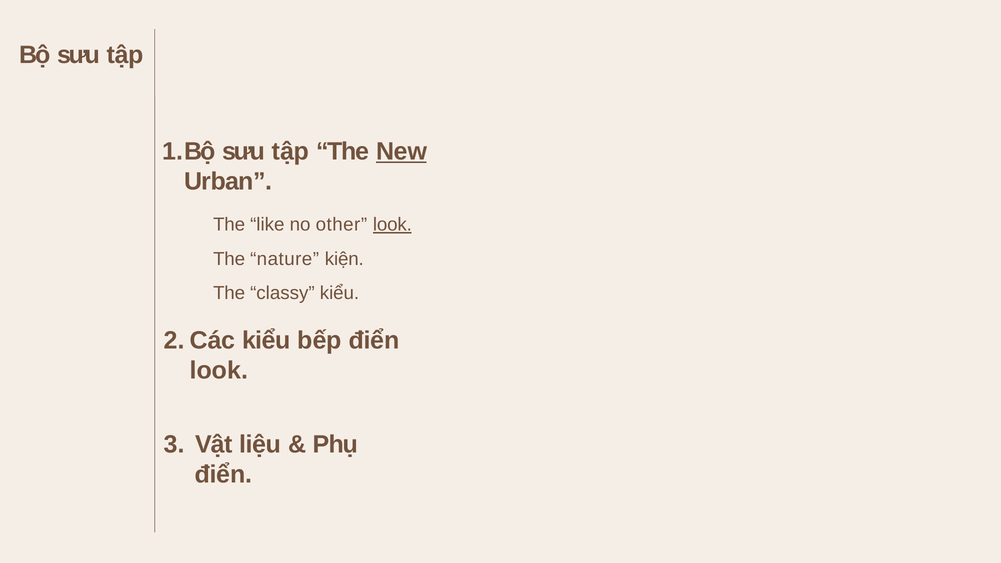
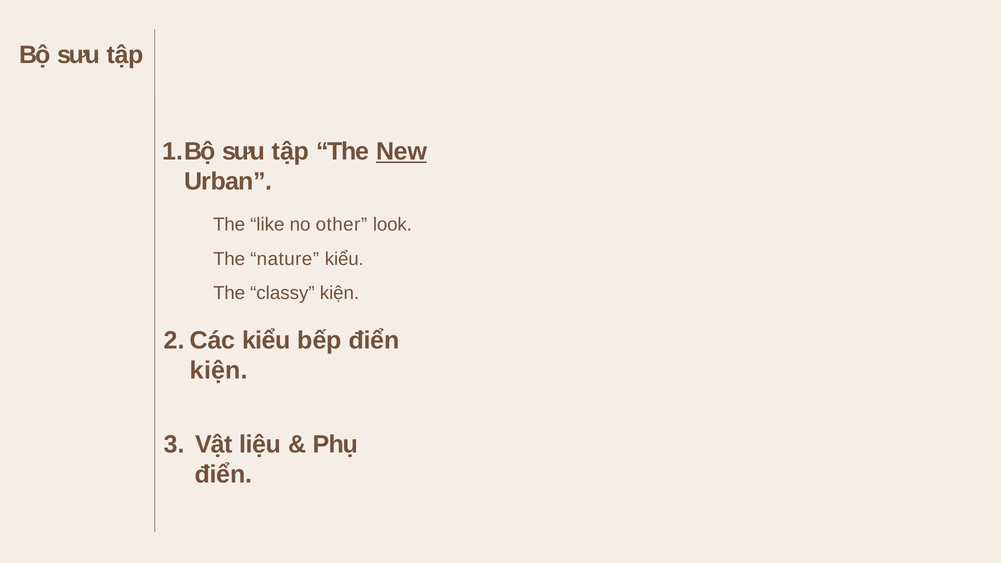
look at (392, 225) underline: present -> none
nature kiện: kiện -> kiểu
classy kiểu: kiểu -> kiện
look at (219, 371): look -> kiện
